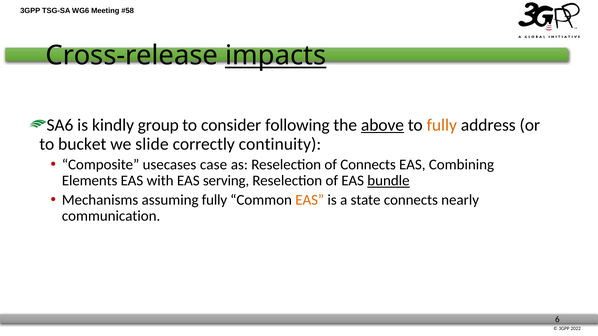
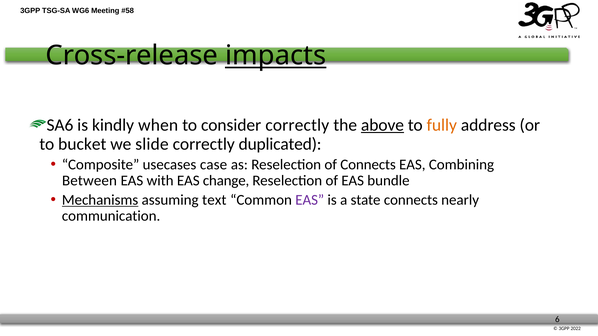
group: group -> when
consider following: following -> correctly
continuity: continuity -> duplicated
Elements: Elements -> Between
serving: serving -> change
bundle underline: present -> none
Mechanisms underline: none -> present
assuming fully: fully -> text
EAS at (310, 200) colour: orange -> purple
